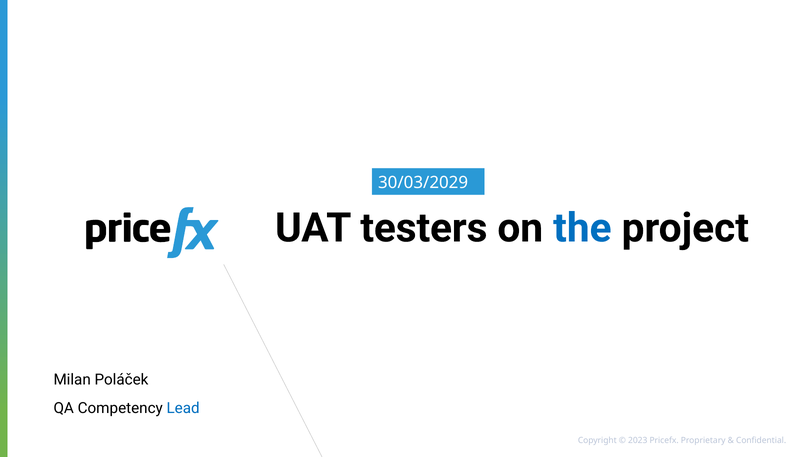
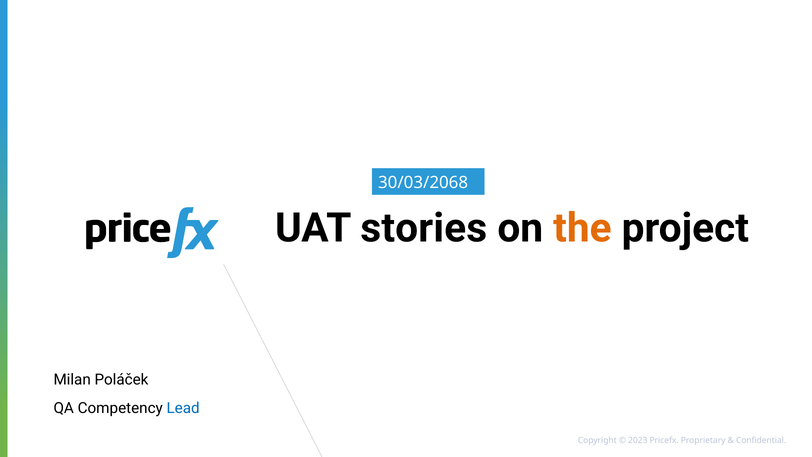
30/03/2029: 30/03/2029 -> 30/03/2068
testers: testers -> stories
the colour: blue -> orange
